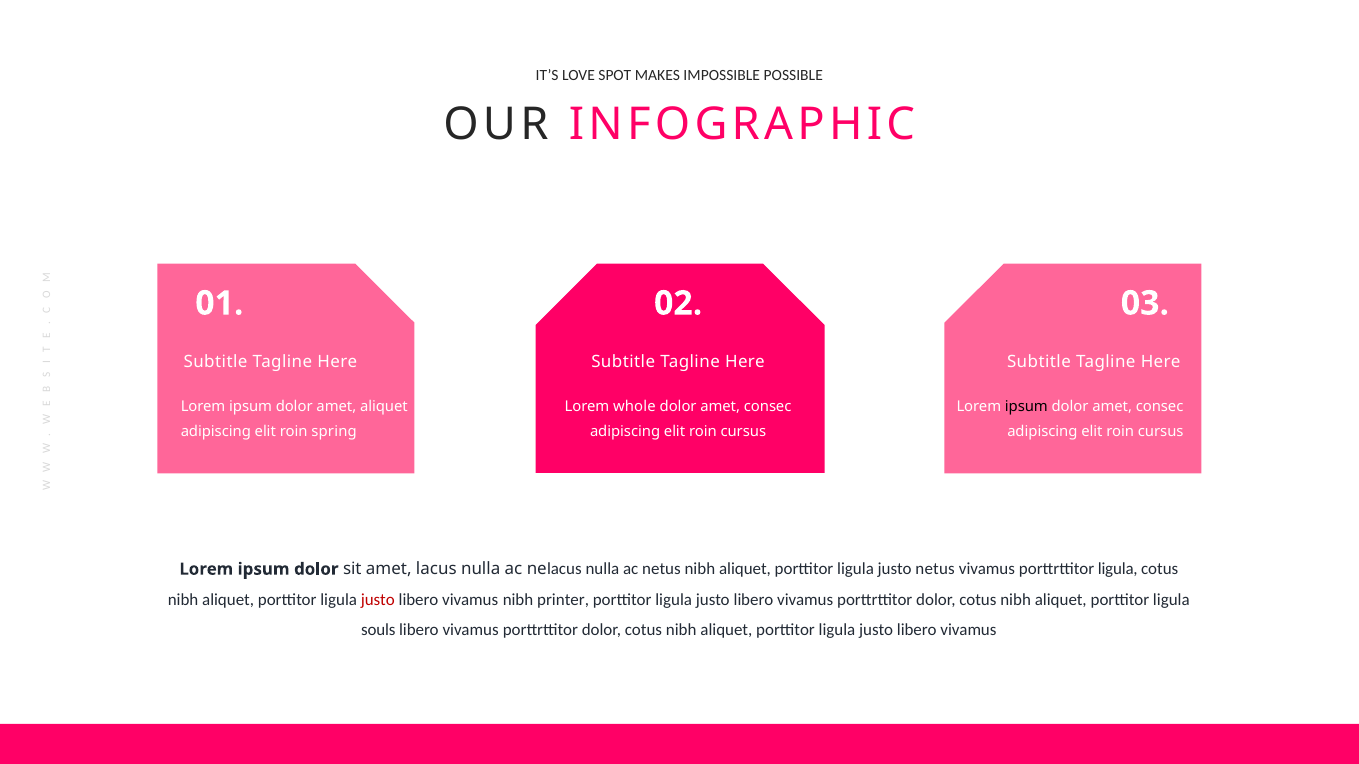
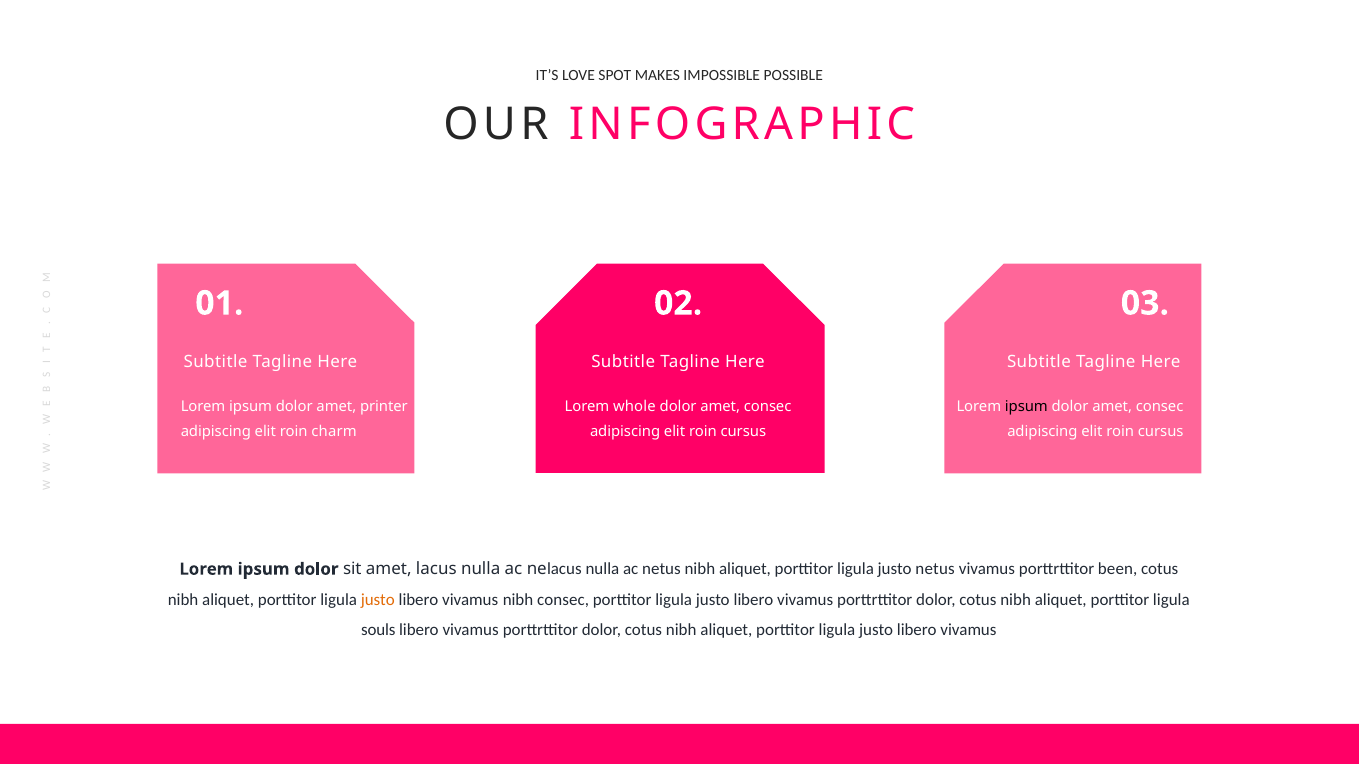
amet aliquet: aliquet -> printer
spring: spring -> charm
porttrttitor ligula: ligula -> been
justo at (378, 600) colour: red -> orange
nibh printer: printer -> consec
